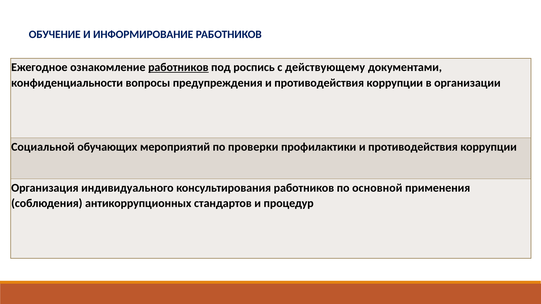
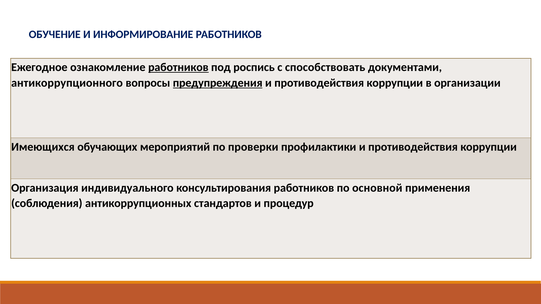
действующему: действующему -> способствовать
конфиденциальности: конфиденциальности -> антикоррупционного
предупреждения underline: none -> present
Социальной: Социальной -> Имеющихся
